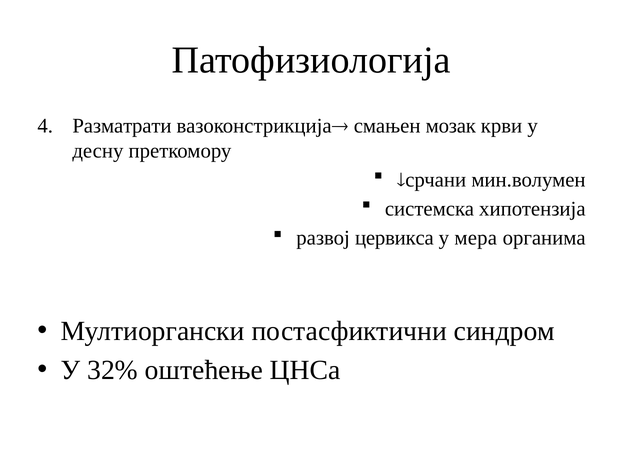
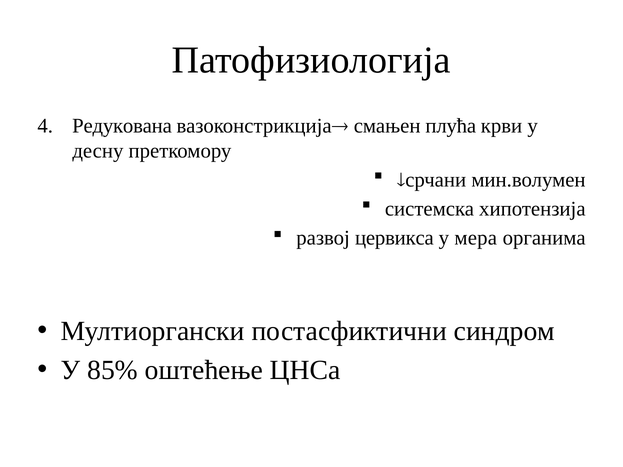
Разматрати: Разматрати -> Редукована
мозак: мозак -> плућа
32%: 32% -> 85%
